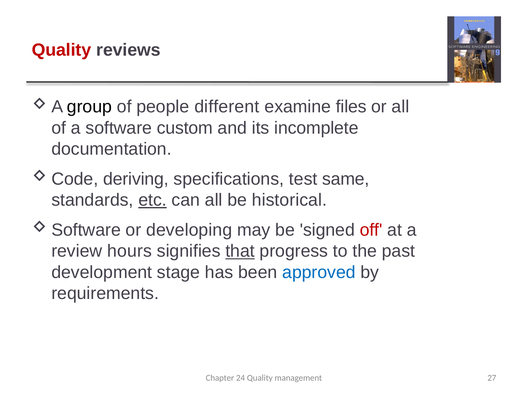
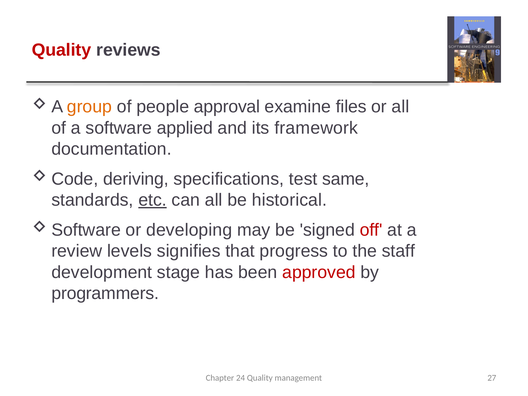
group colour: black -> orange
different: different -> approval
custom: custom -> applied
incomplete: incomplete -> framework
hours: hours -> levels
that underline: present -> none
past: past -> staff
approved colour: blue -> red
requirements: requirements -> programmers
